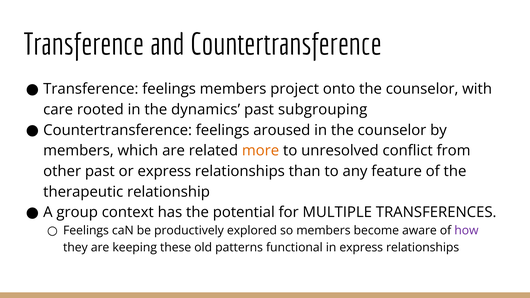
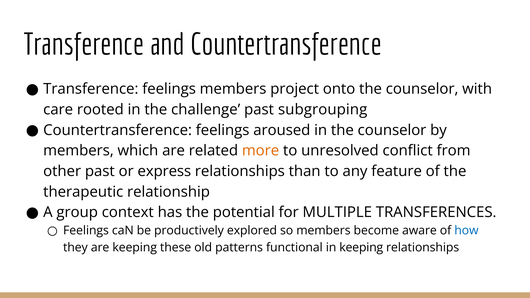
dynamics: dynamics -> challenge
how colour: purple -> blue
in express: express -> keeping
